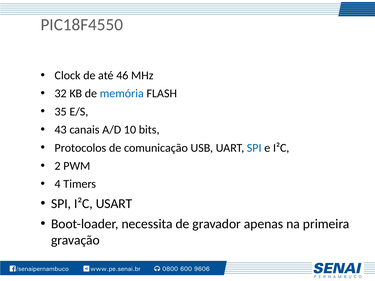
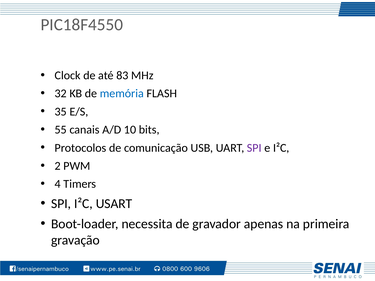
46: 46 -> 83
43: 43 -> 55
SPI at (254, 148) colour: blue -> purple
